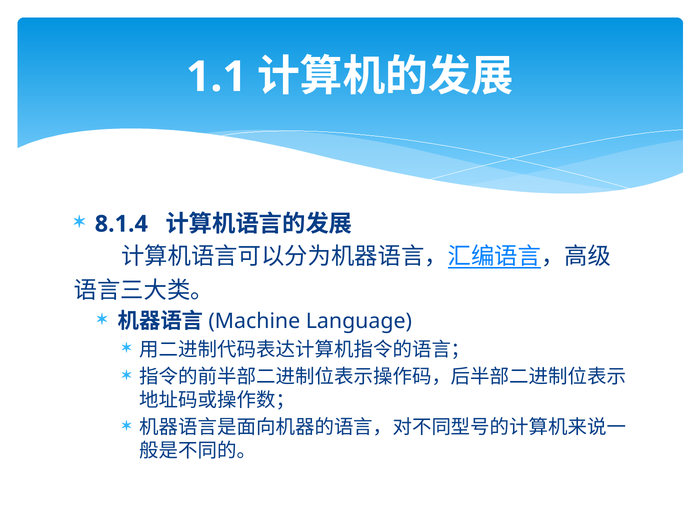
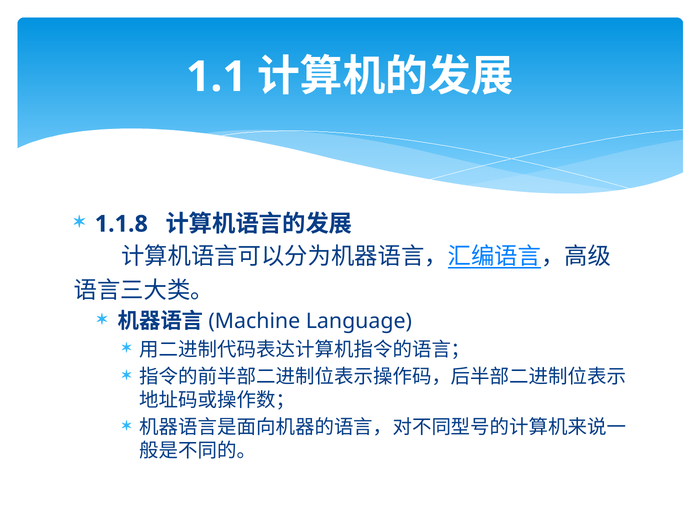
8.1.4: 8.1.4 -> 1.1.8
